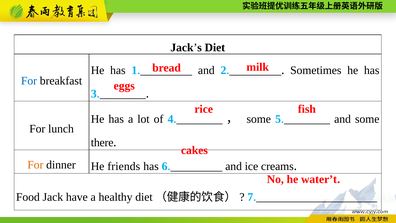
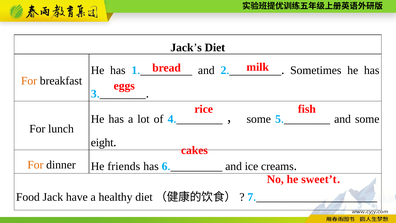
For at (29, 81) colour: blue -> orange
there: there -> eight
water’t: water’t -> sweet’t
